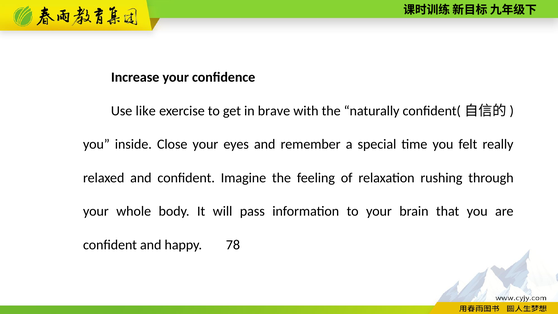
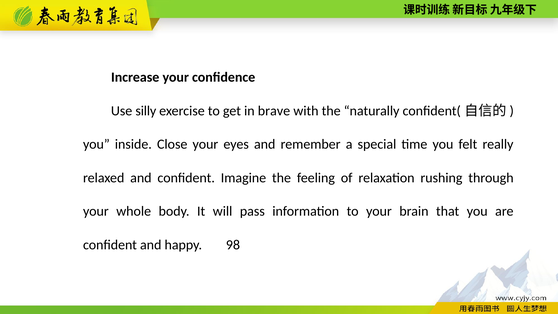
like: like -> silly
78: 78 -> 98
